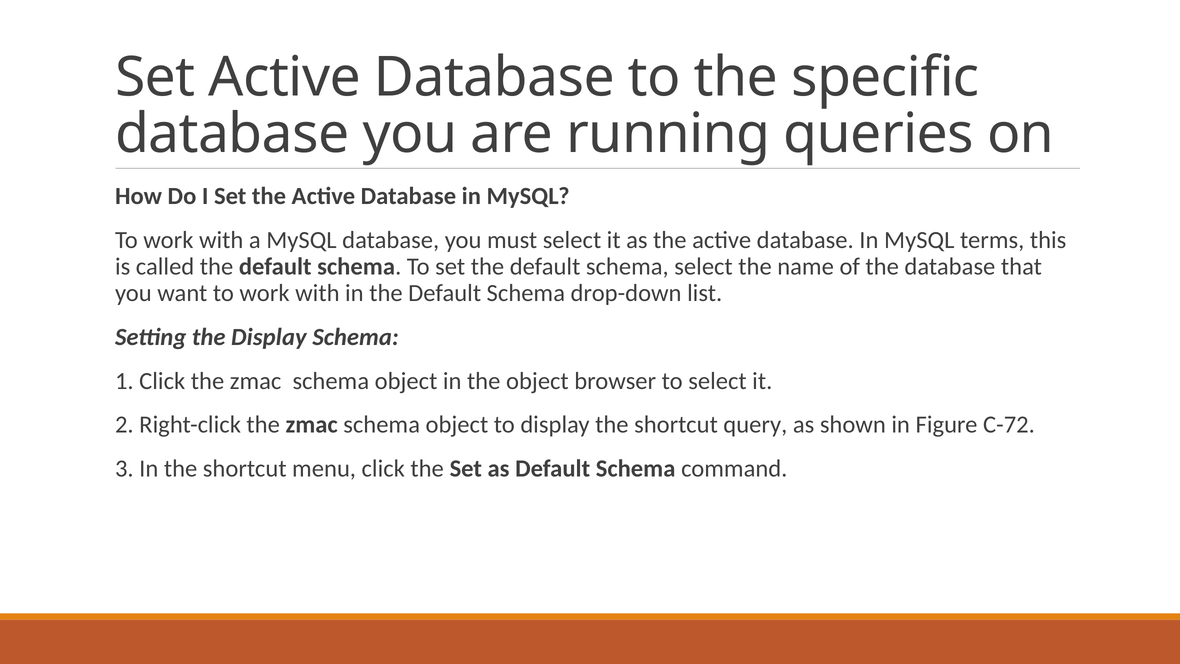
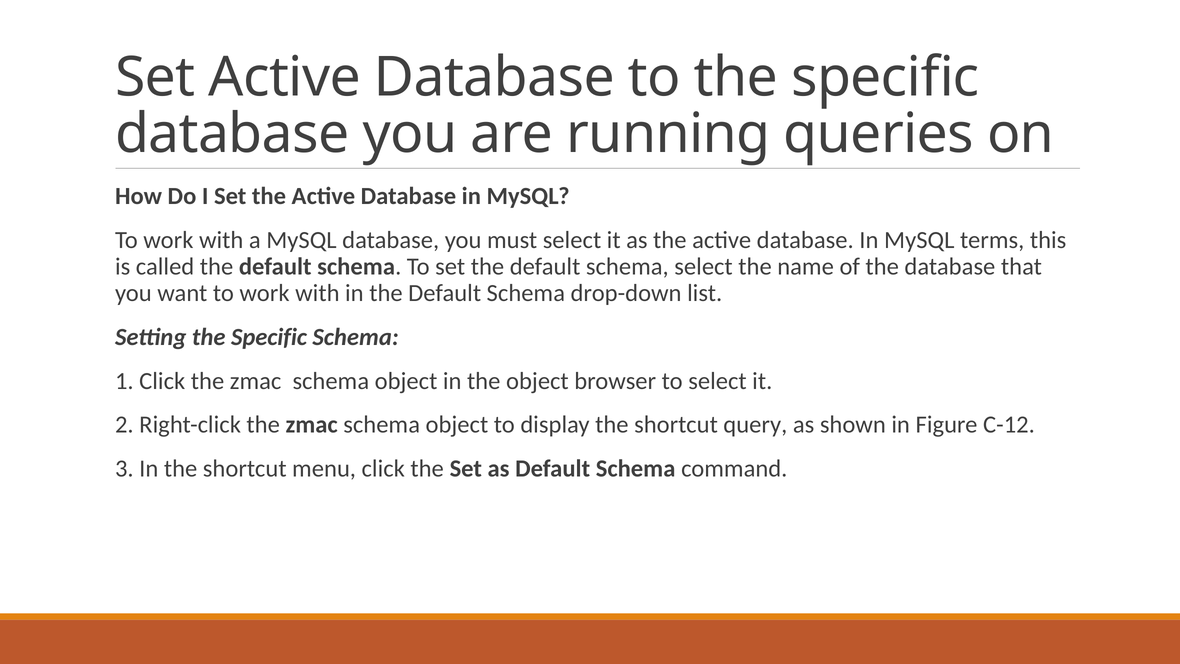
Setting the Display: Display -> Specific
C-72: C-72 -> C-12
